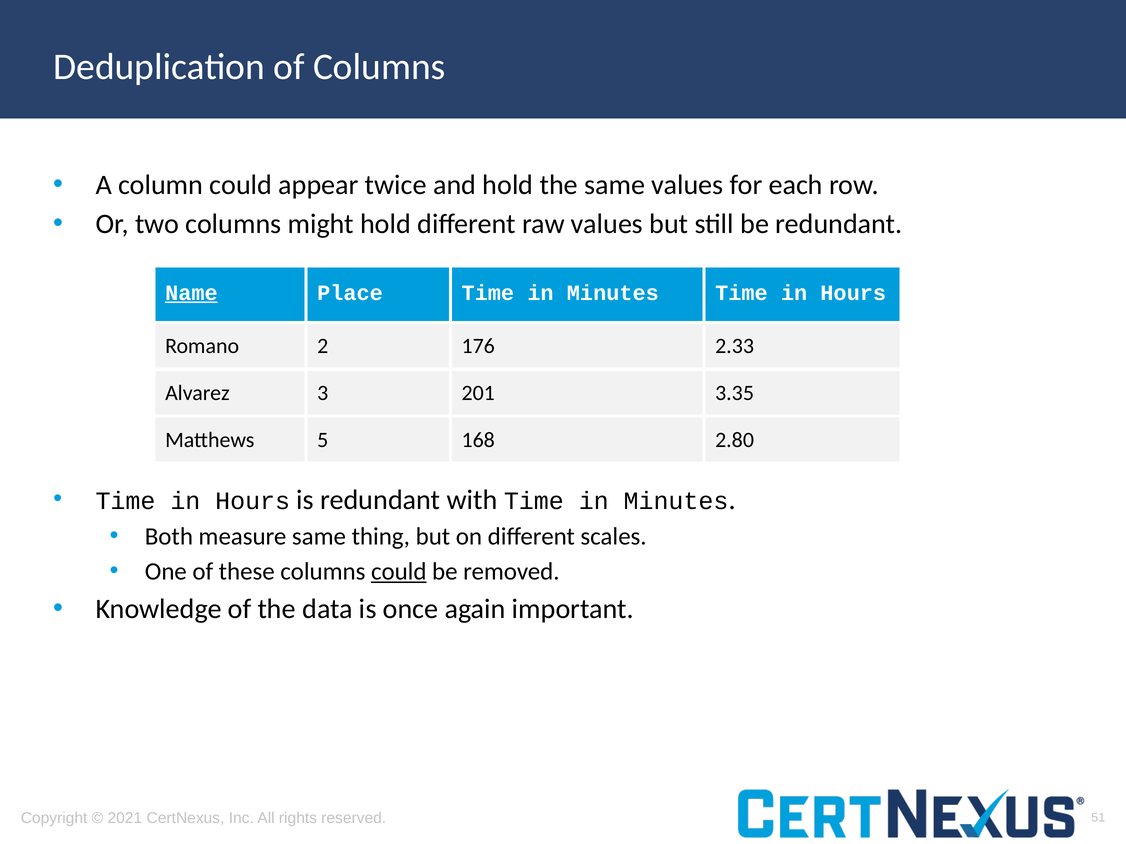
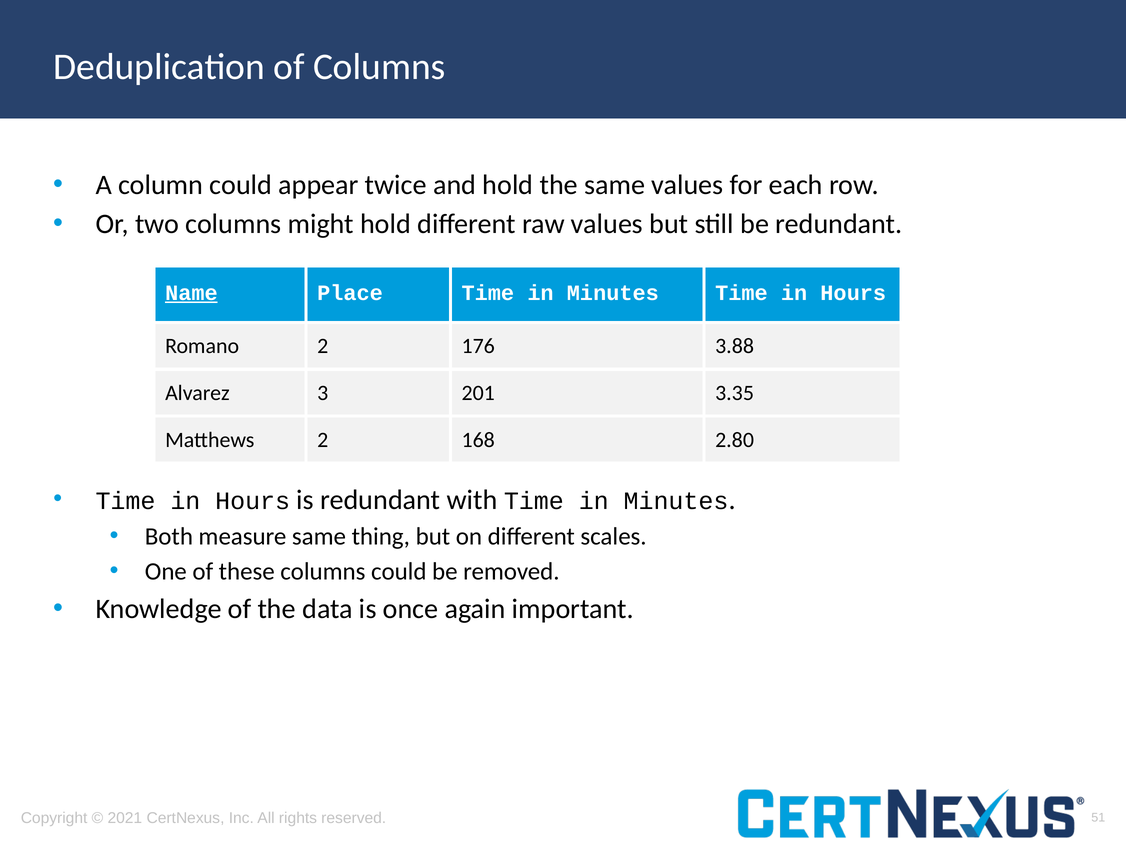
2.33: 2.33 -> 3.88
Matthews 5: 5 -> 2
could at (399, 572) underline: present -> none
